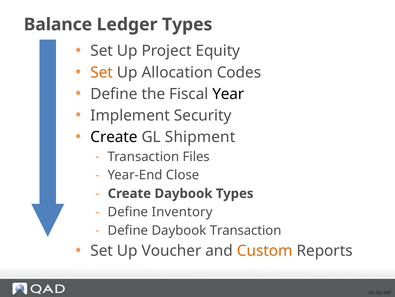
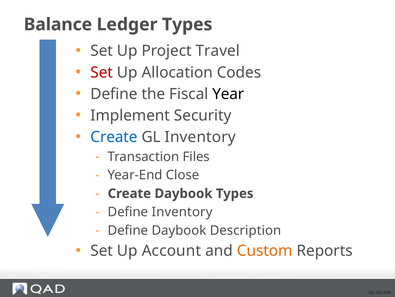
Equity: Equity -> Travel
Set at (102, 72) colour: orange -> red
Create at (114, 137) colour: black -> blue
GL Shipment: Shipment -> Inventory
Daybook Transaction: Transaction -> Description
Voucher: Voucher -> Account
